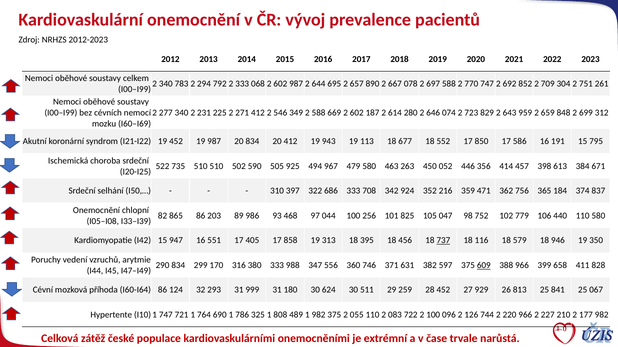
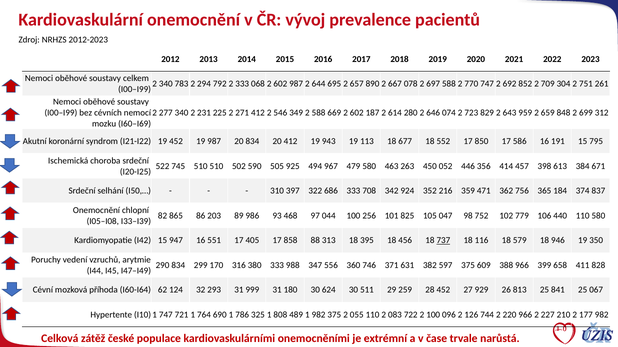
735: 735 -> 745
858 19: 19 -> 88
609 underline: present -> none
I60-I64 86: 86 -> 62
